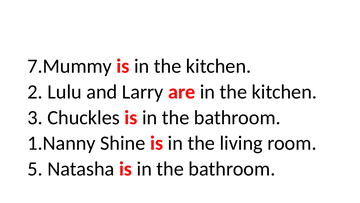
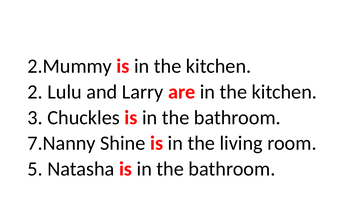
7.Mummy: 7.Mummy -> 2.Mummy
1.Nanny: 1.Nanny -> 7.Nanny
